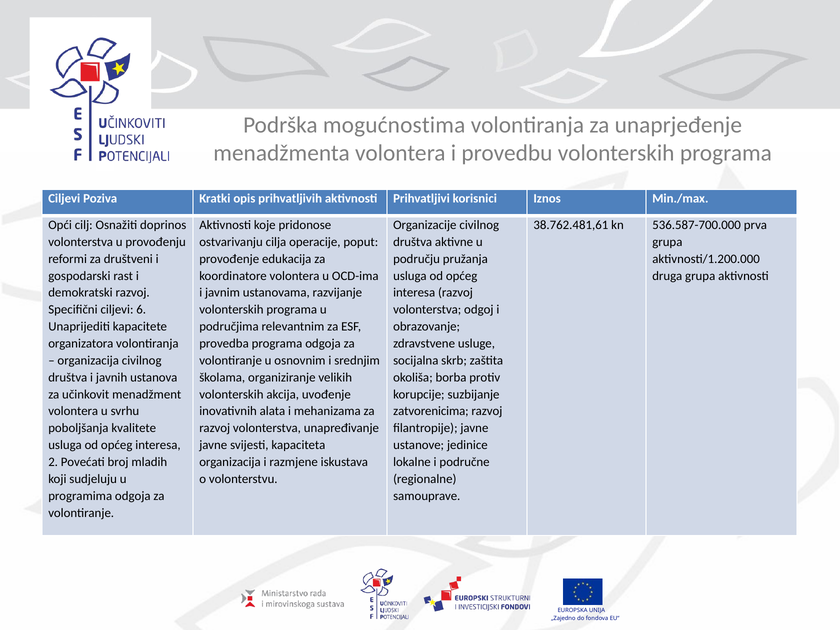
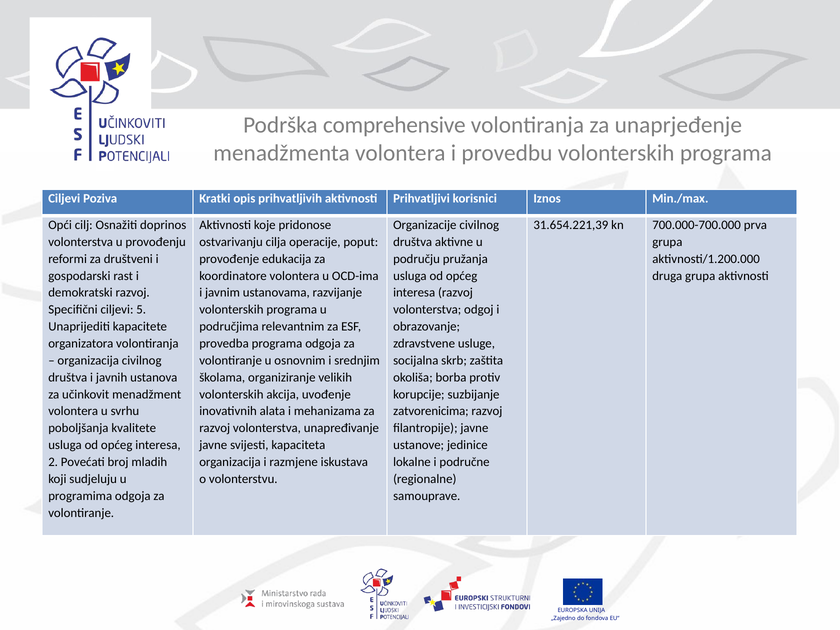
mogućnostima: mogućnostima -> comprehensive
38.762.481,61: 38.762.481,61 -> 31.654.221,39
536.587-700.000: 536.587-700.000 -> 700.000-700.000
6: 6 -> 5
